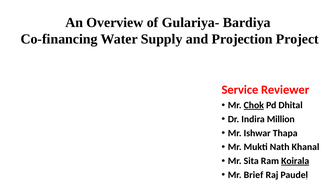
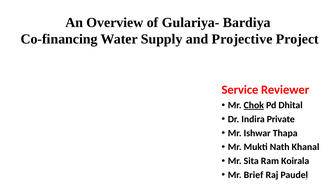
Projection: Projection -> Projective
Million: Million -> Private
Koirala underline: present -> none
